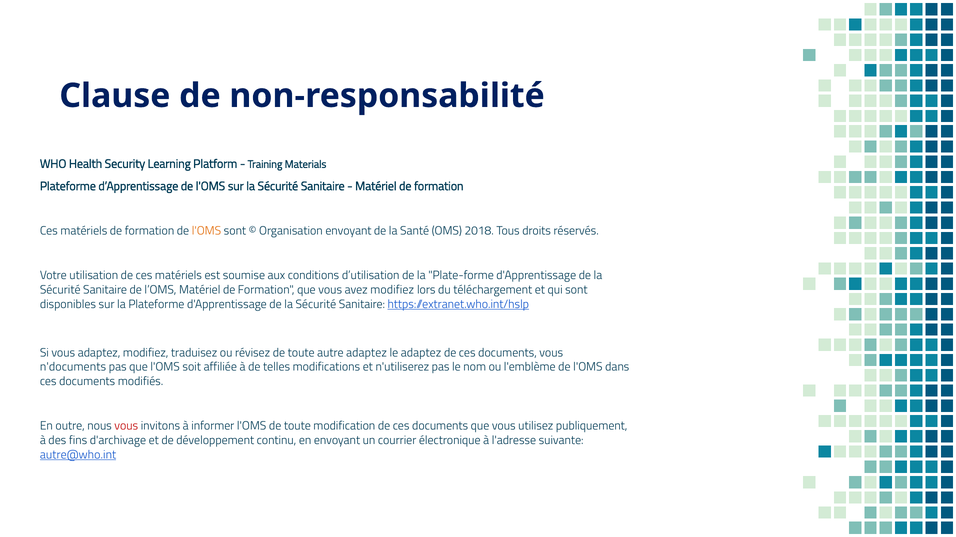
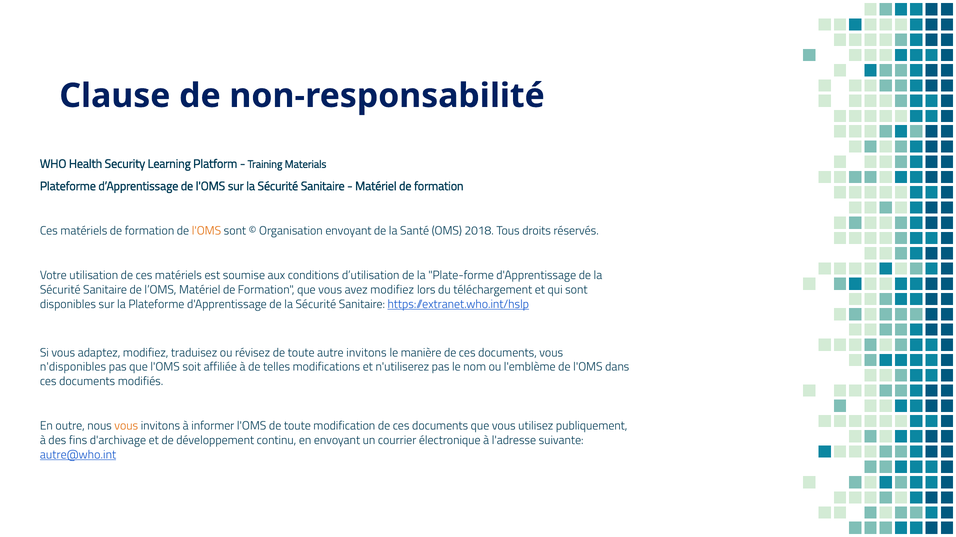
autre adaptez: adaptez -> invitons
le adaptez: adaptez -> manière
n'documents: n'documents -> n'disponibles
vous at (126, 427) colour: red -> orange
